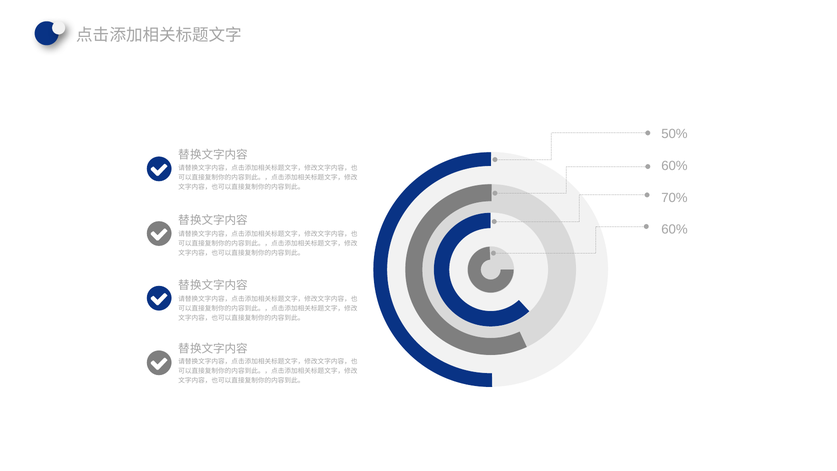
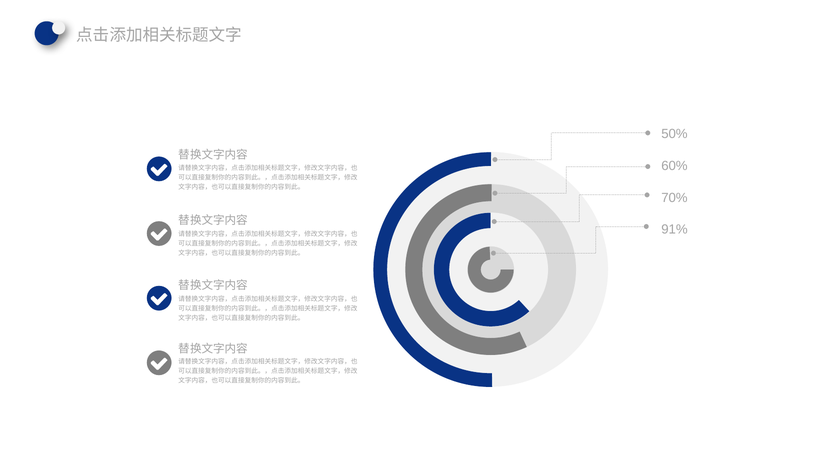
60% at (674, 229): 60% -> 91%
